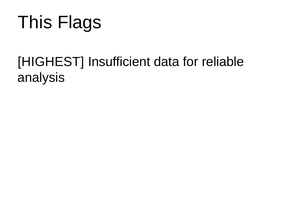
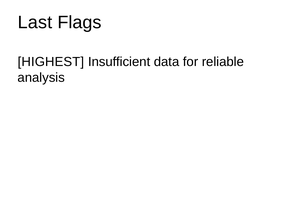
This: This -> Last
